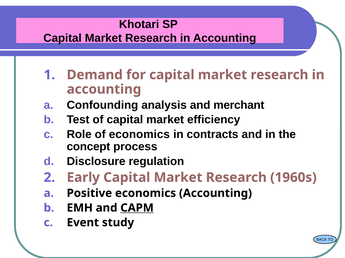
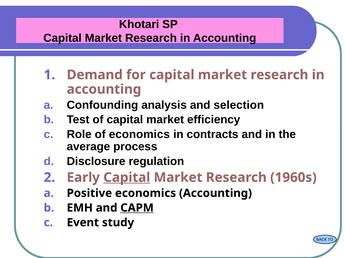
merchant: merchant -> selection
concept: concept -> average
Capital at (127, 178) underline: none -> present
